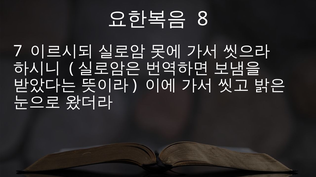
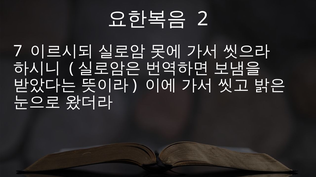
8: 8 -> 2
